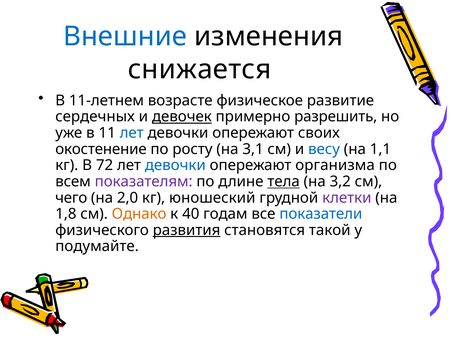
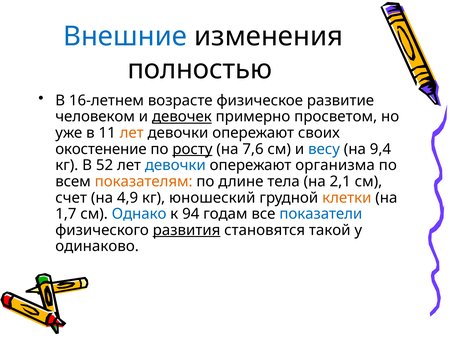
снижается: снижается -> полностью
11-летнем: 11-летнем -> 16-летнем
сердечных: сердечных -> человеком
разрешить: разрешить -> просветом
лет at (132, 133) colour: blue -> orange
росту underline: none -> present
3,1: 3,1 -> 7,6
1,1: 1,1 -> 9,4
72: 72 -> 52
показателям colour: purple -> orange
тела underline: present -> none
3,2: 3,2 -> 2,1
чего: чего -> счет
2,0: 2,0 -> 4,9
клетки colour: purple -> orange
1,8: 1,8 -> 1,7
Однако colour: orange -> blue
40: 40 -> 94
подумайте: подумайте -> одинаково
